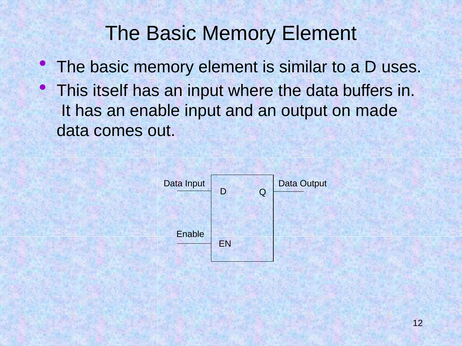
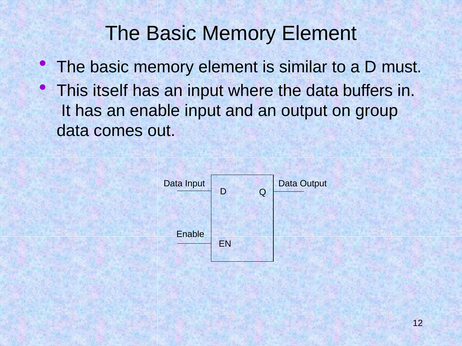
uses: uses -> must
made: made -> group
